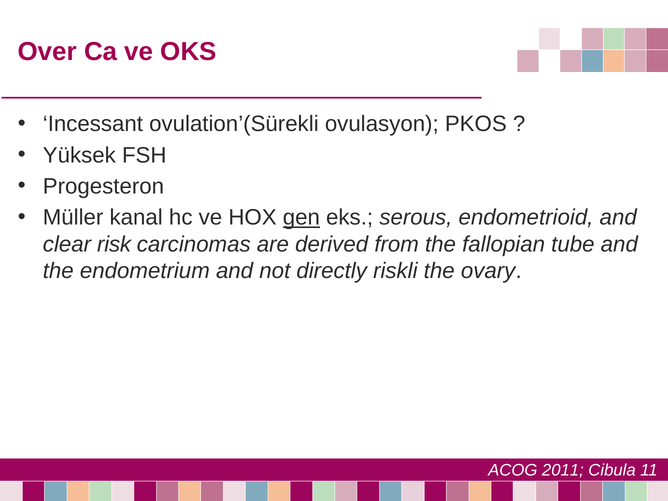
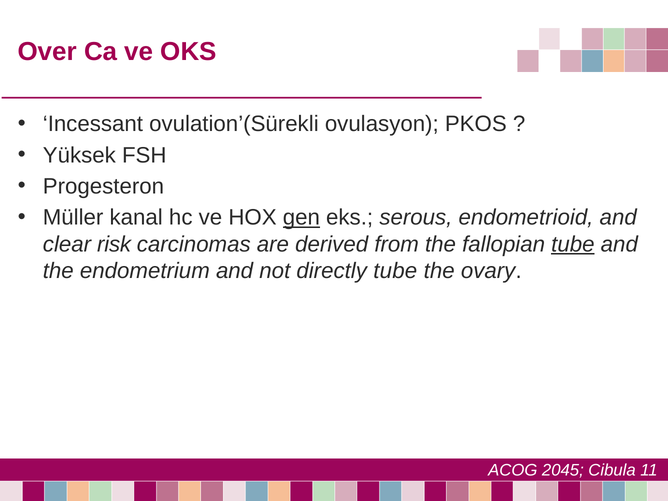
tube at (573, 244) underline: none -> present
directly riskli: riskli -> tube
2011: 2011 -> 2045
